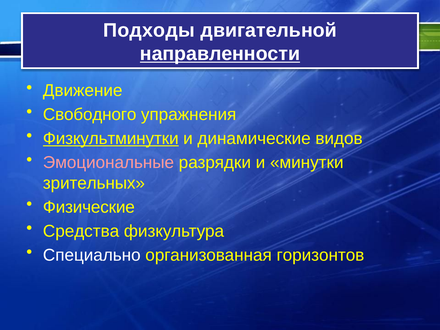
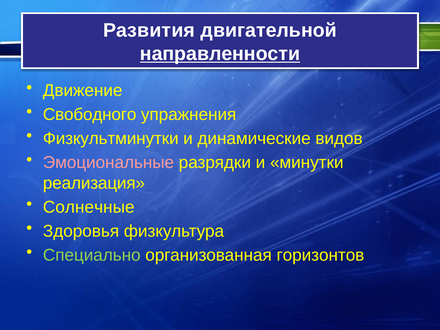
Подходы: Подходы -> Развития
Физкультминутки underline: present -> none
зрительных: зрительных -> реализация
Физические: Физические -> Солнечные
Средства: Средства -> Здоровья
Специально colour: white -> light green
